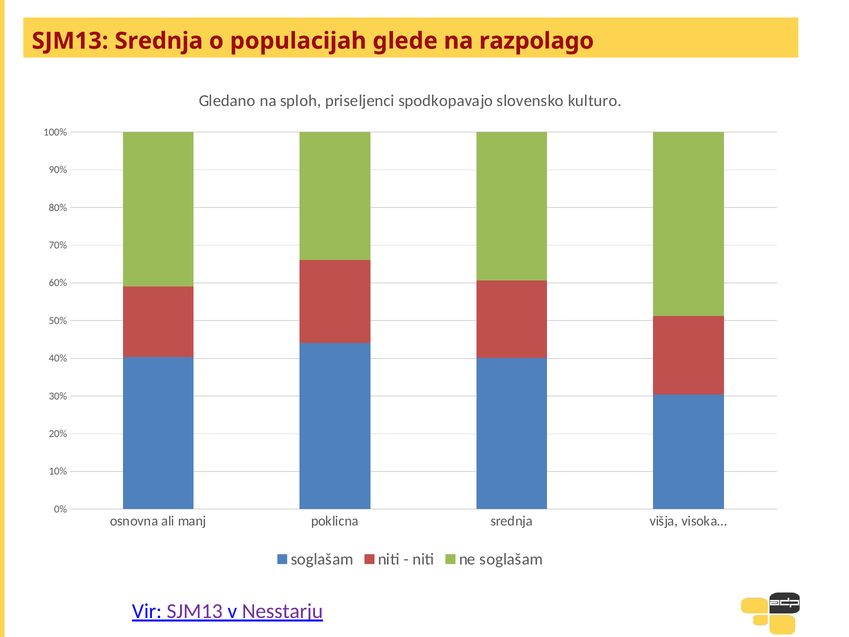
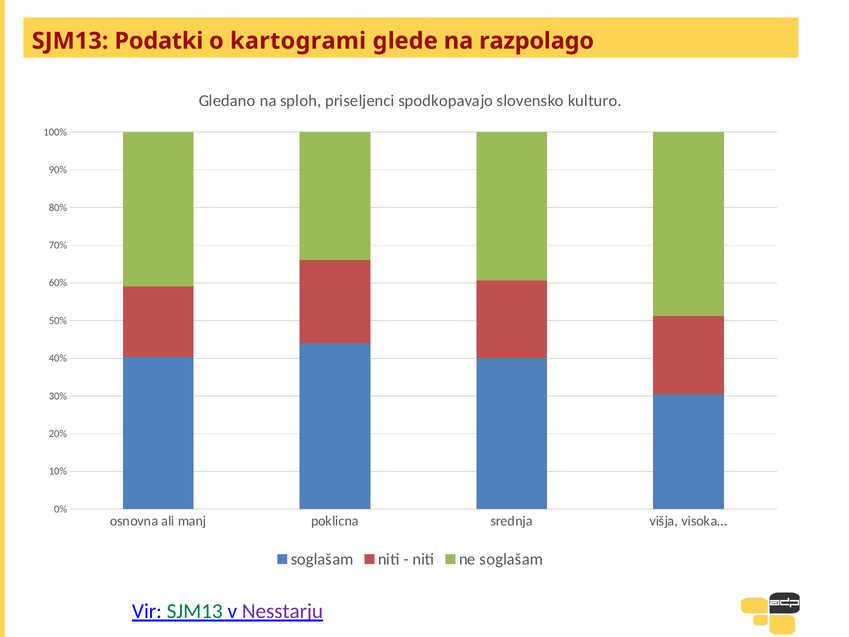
SJM13 Srednja: Srednja -> Podatki
populacijah: populacijah -> kartogrami
SJM13 at (195, 611) colour: purple -> green
